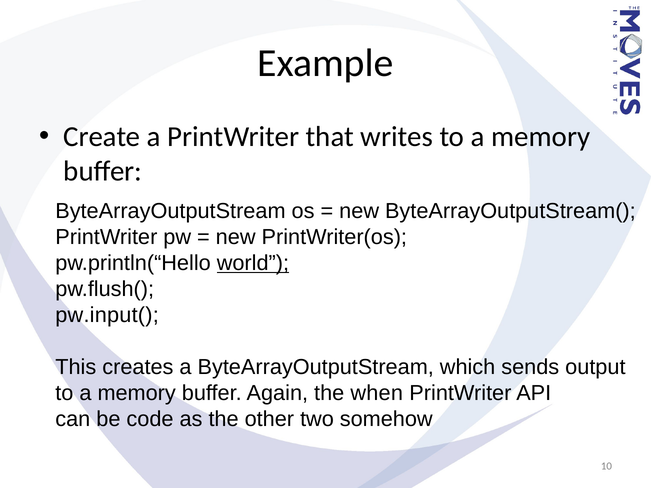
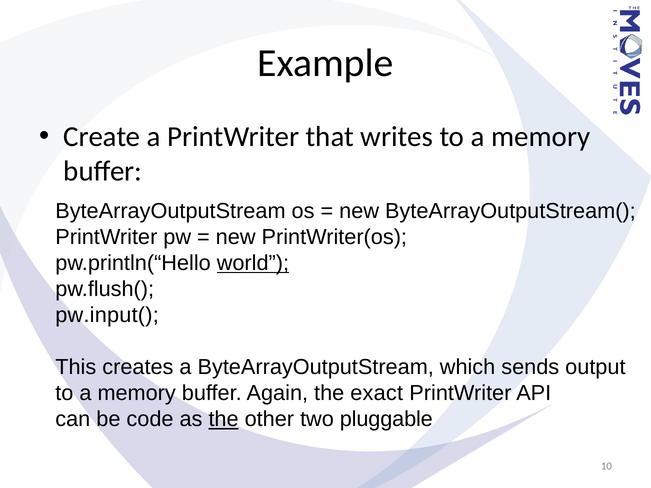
when: when -> exact
the at (224, 420) underline: none -> present
somehow: somehow -> pluggable
